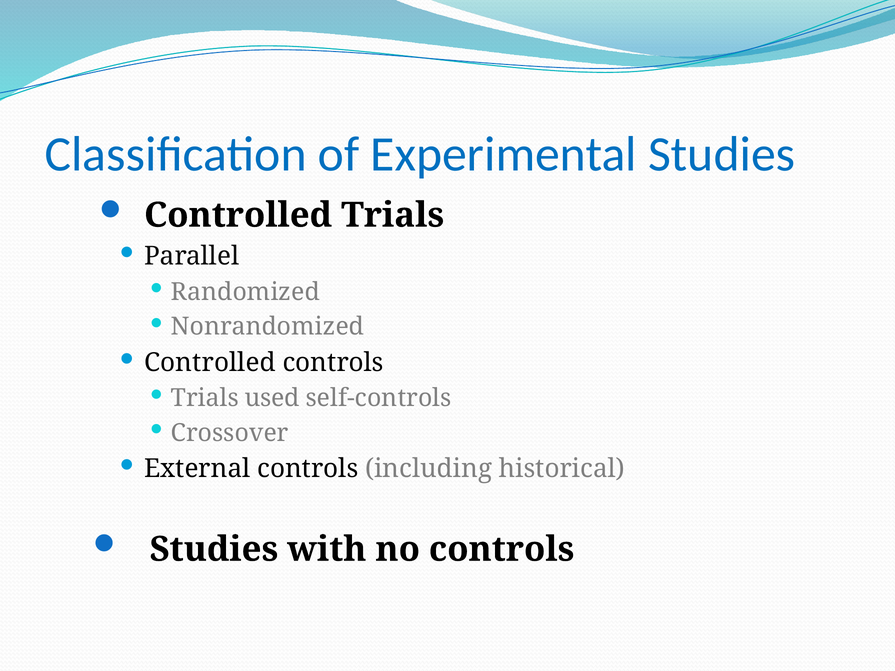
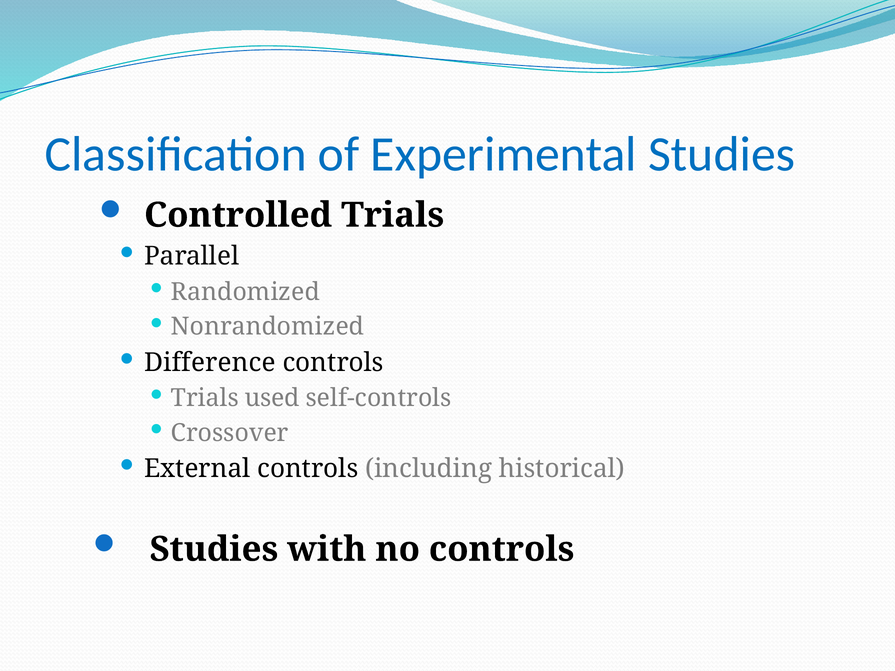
Controlled at (210, 363): Controlled -> Difference
